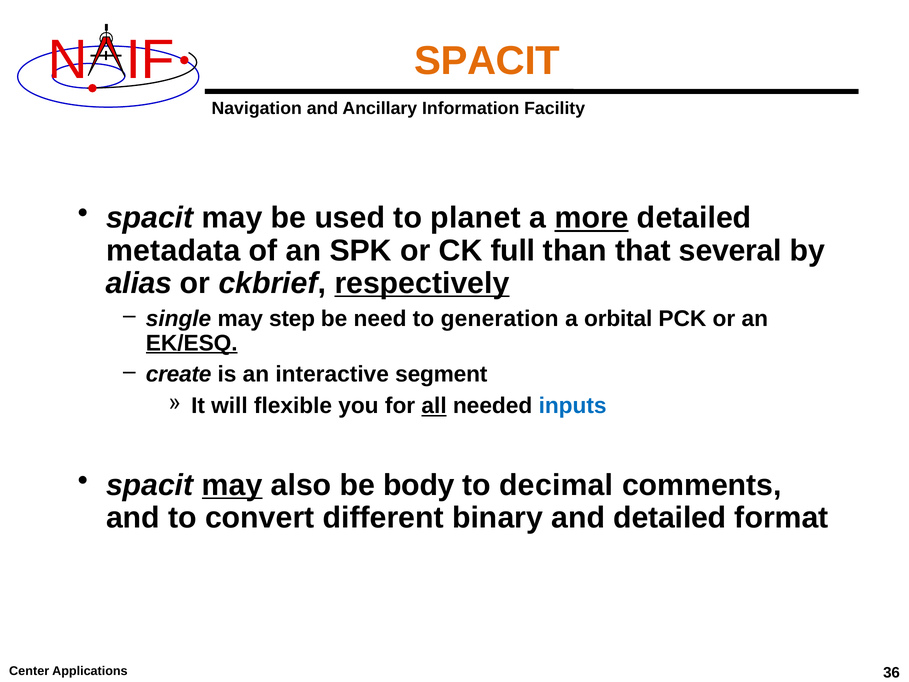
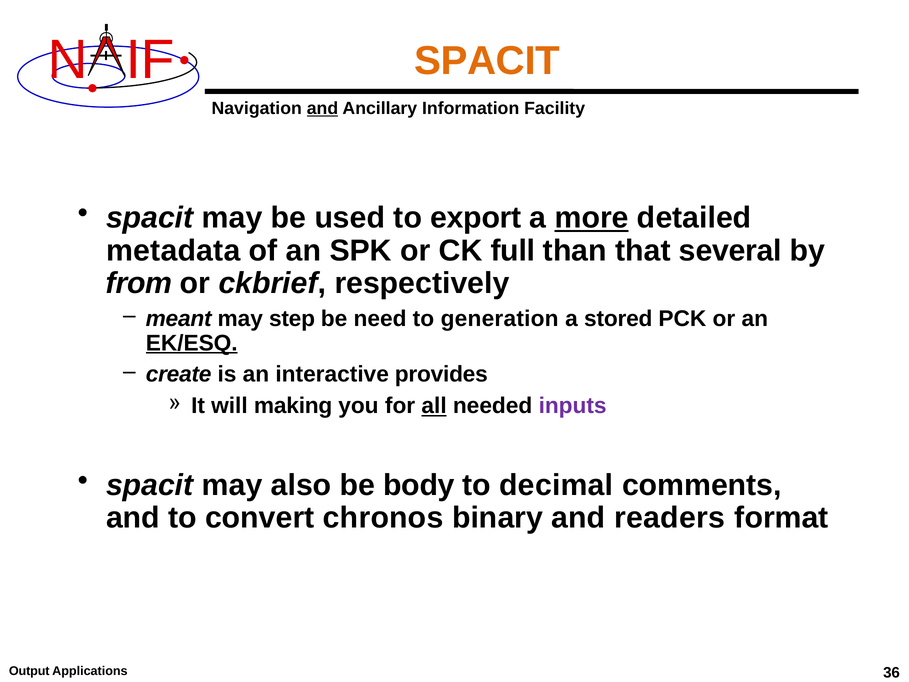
and at (322, 108) underline: none -> present
planet: planet -> export
alias: alias -> from
respectively underline: present -> none
single: single -> meant
orbital: orbital -> stored
segment: segment -> provides
flexible: flexible -> making
inputs colour: blue -> purple
may at (232, 485) underline: present -> none
different: different -> chronos
and detailed: detailed -> readers
Center: Center -> Output
